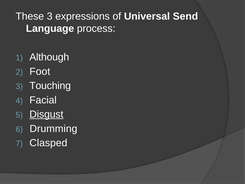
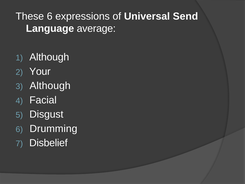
These 3: 3 -> 6
process: process -> average
Foot: Foot -> Your
Touching at (50, 86): Touching -> Although
Disgust underline: present -> none
Clasped: Clasped -> Disbelief
